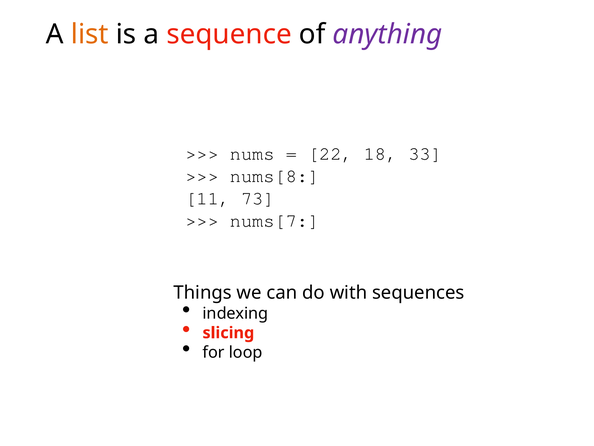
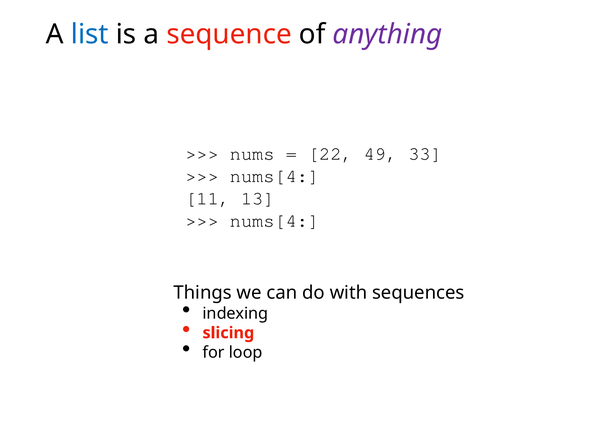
list colour: orange -> blue
18: 18 -> 49
nums[8 at (275, 176): nums[8 -> nums[4
73: 73 -> 13
nums[7 at (275, 220): nums[7 -> nums[4
